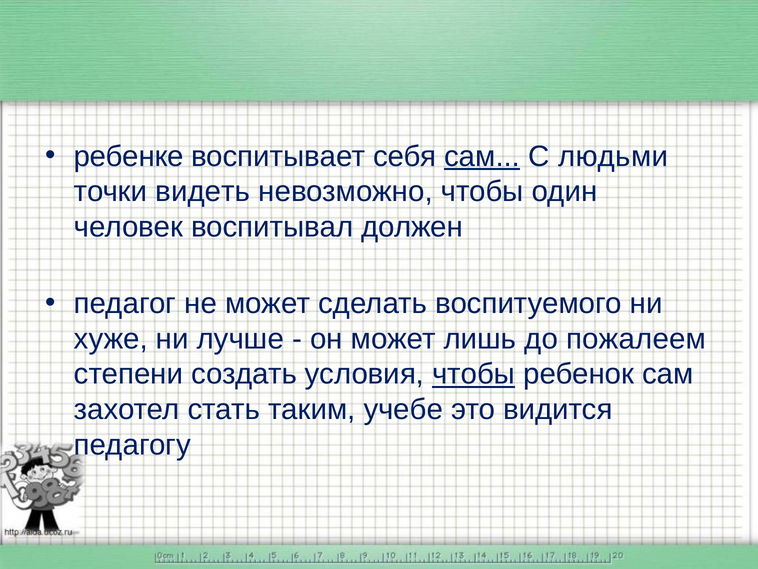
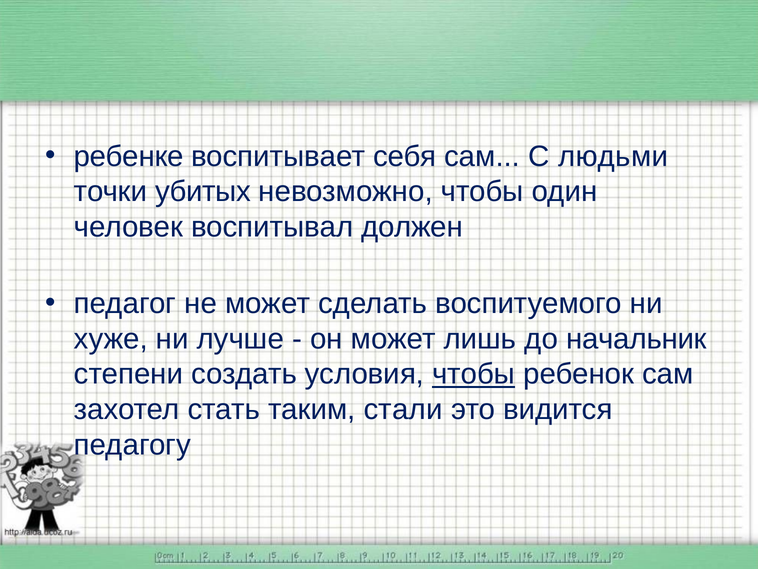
сам at (482, 156) underline: present -> none
видеть: видеть -> убитых
пожалеем: пожалеем -> начальник
учебе: учебе -> стали
